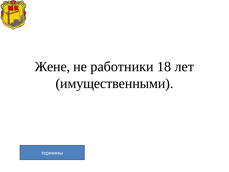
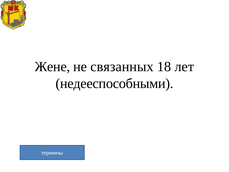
работники: работники -> связанных
имущественными: имущественными -> недееспособными
